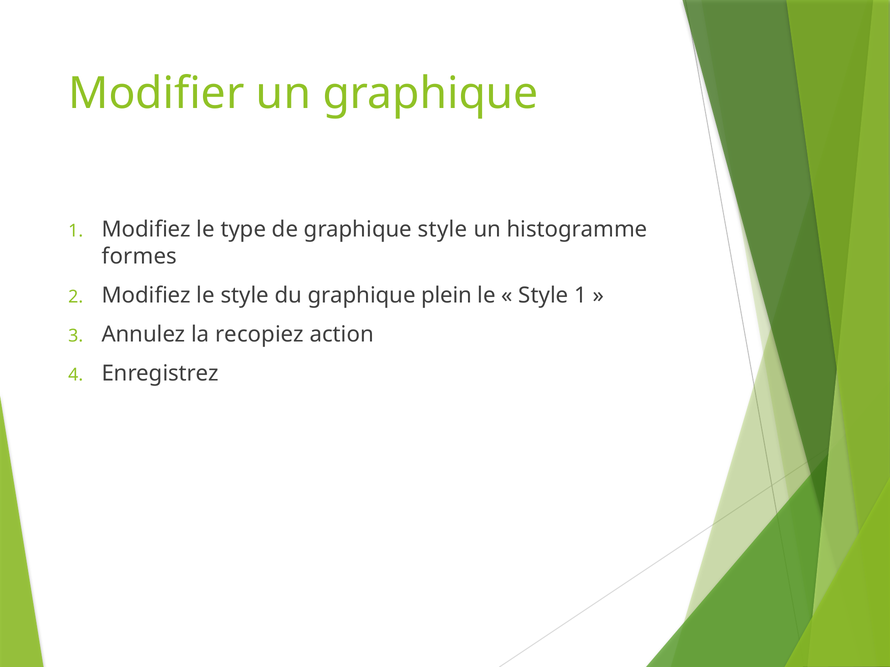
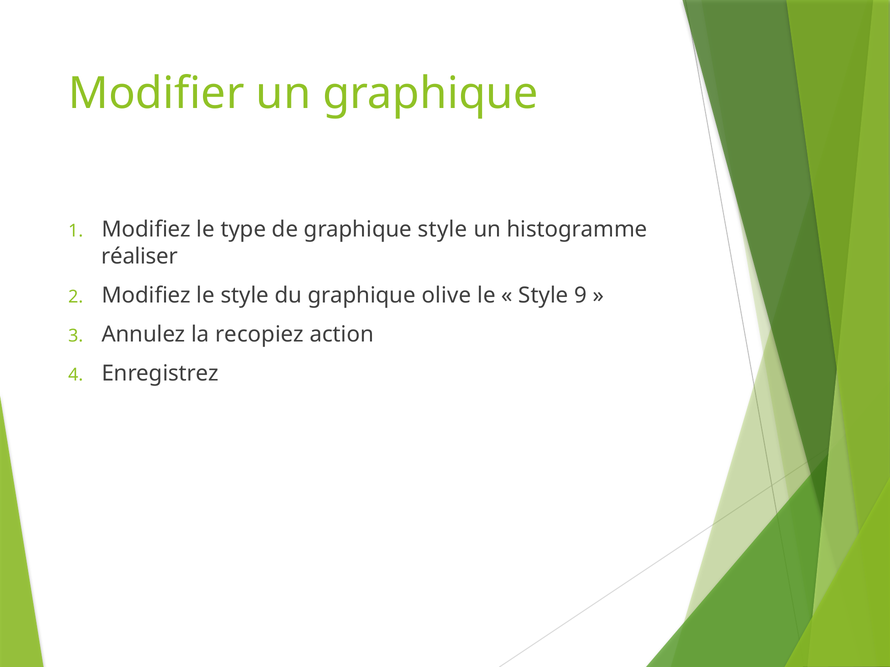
formes: formes -> réaliser
plein: plein -> olive
Style 1: 1 -> 9
